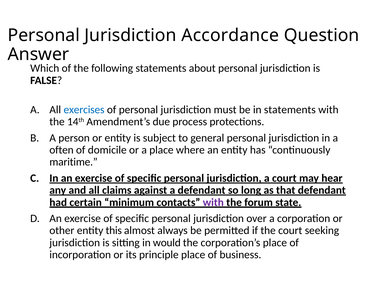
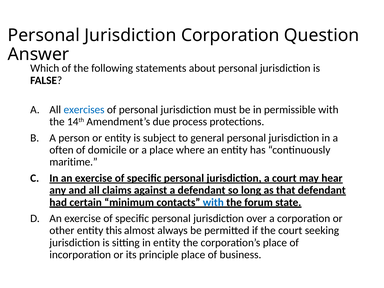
Jurisdiction Accordance: Accordance -> Corporation
in statements: statements -> permissible
with at (213, 202) colour: purple -> blue
in would: would -> entity
